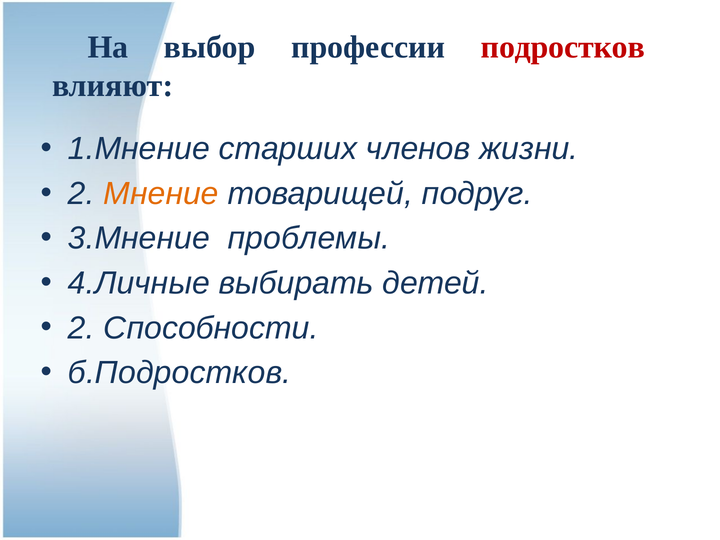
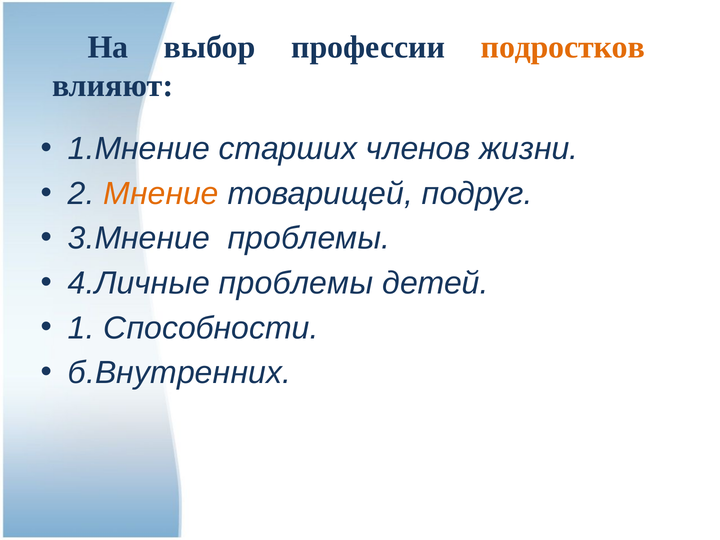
подростков colour: red -> orange
4.Личные выбирать: выбирать -> проблемы
2 at (81, 328): 2 -> 1
б.Подростков: б.Подростков -> б.Внутренних
